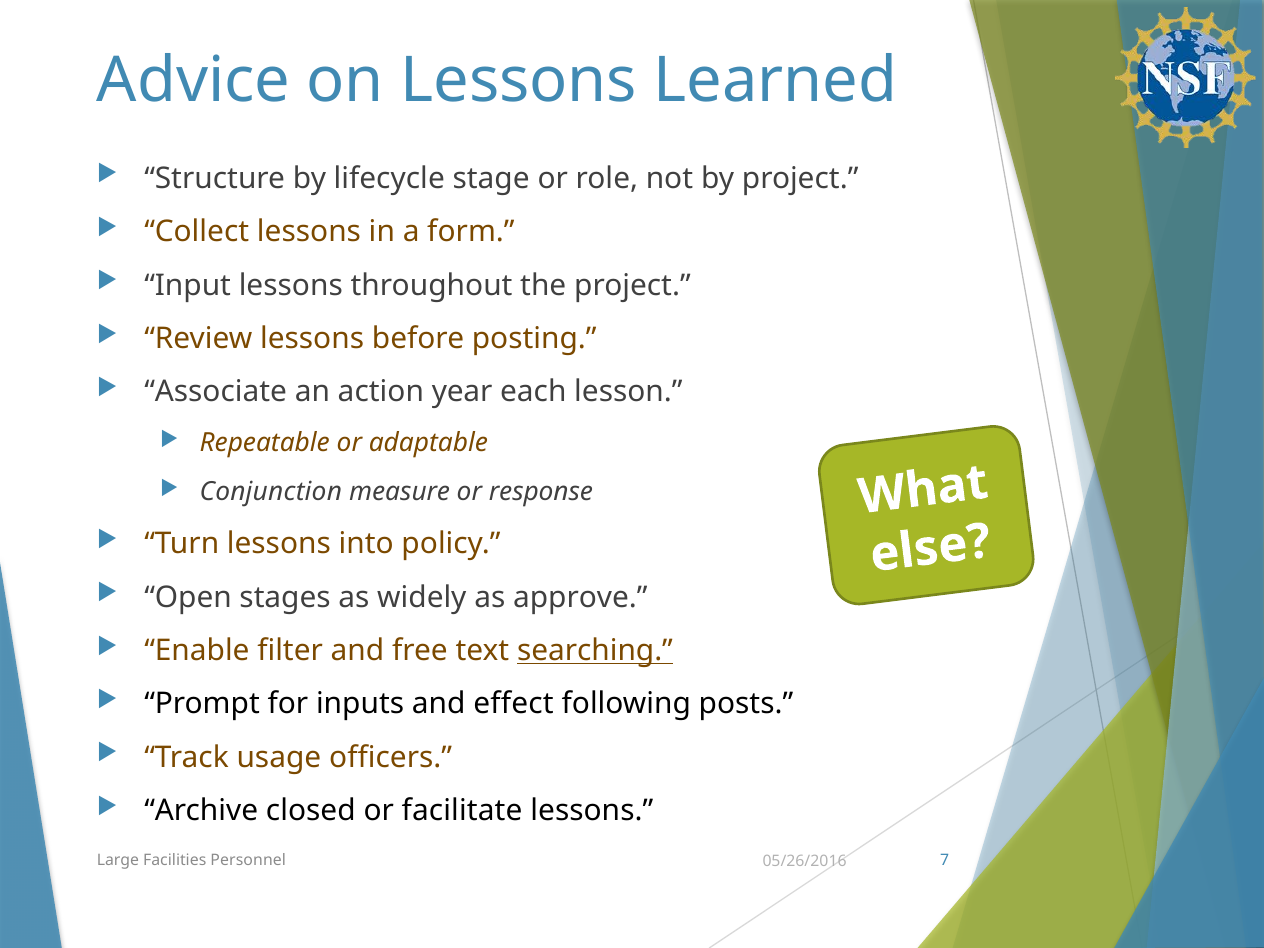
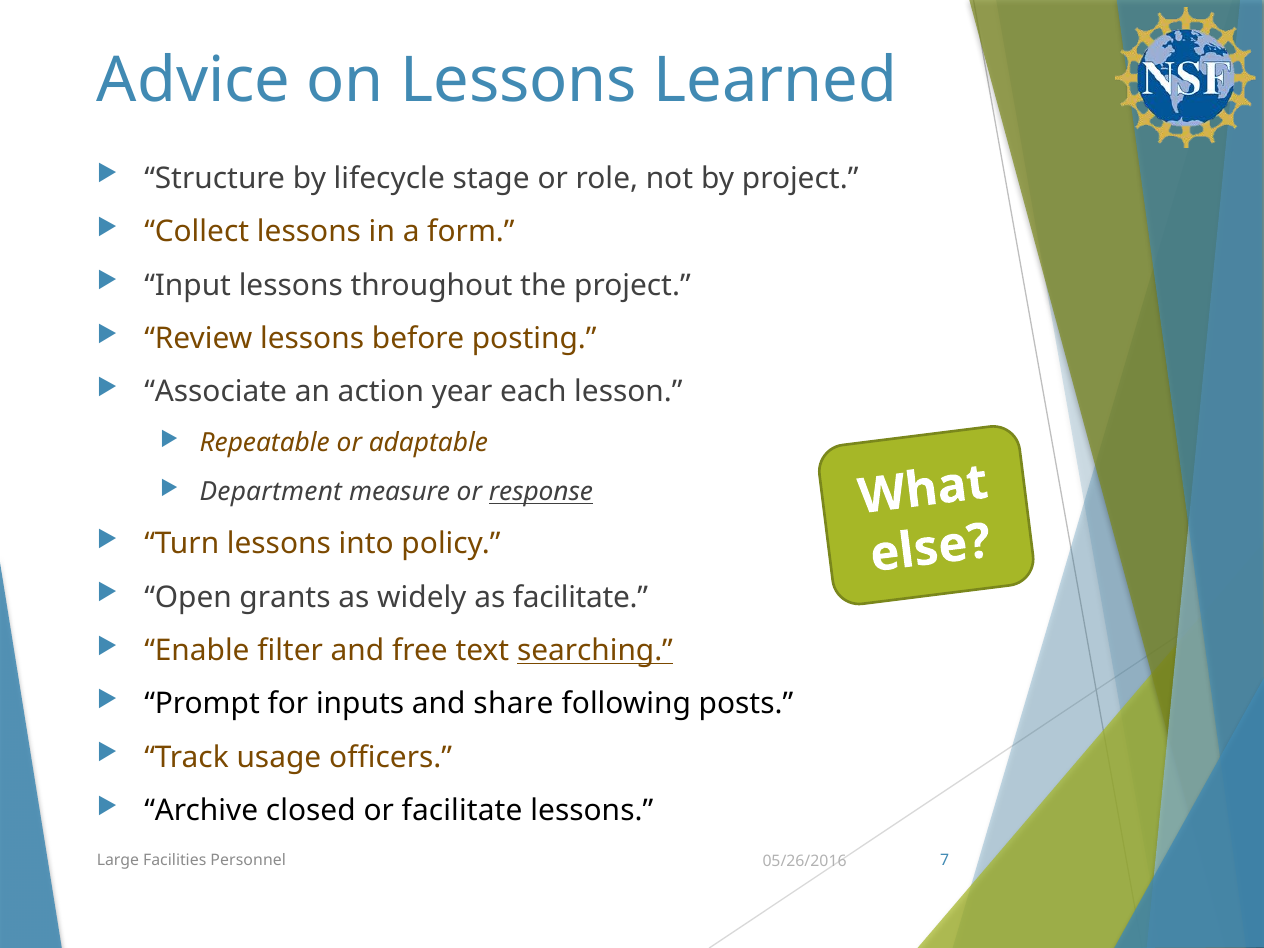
Conjunction: Conjunction -> Department
response underline: none -> present
stages: stages -> grants
as approve: approve -> facilitate
effect: effect -> share
